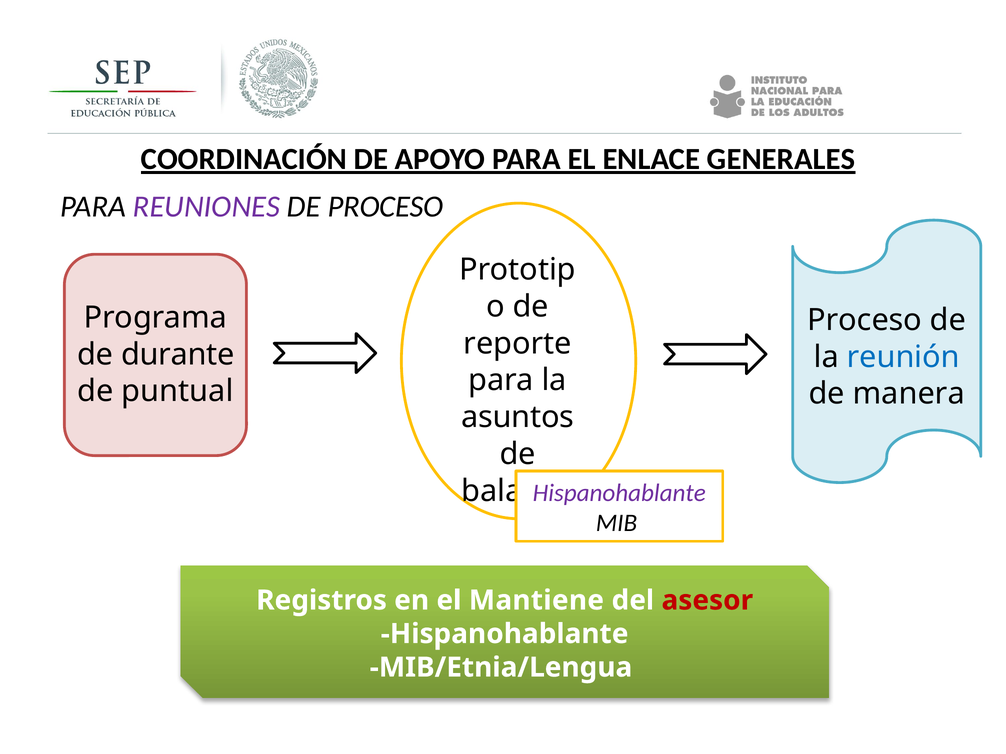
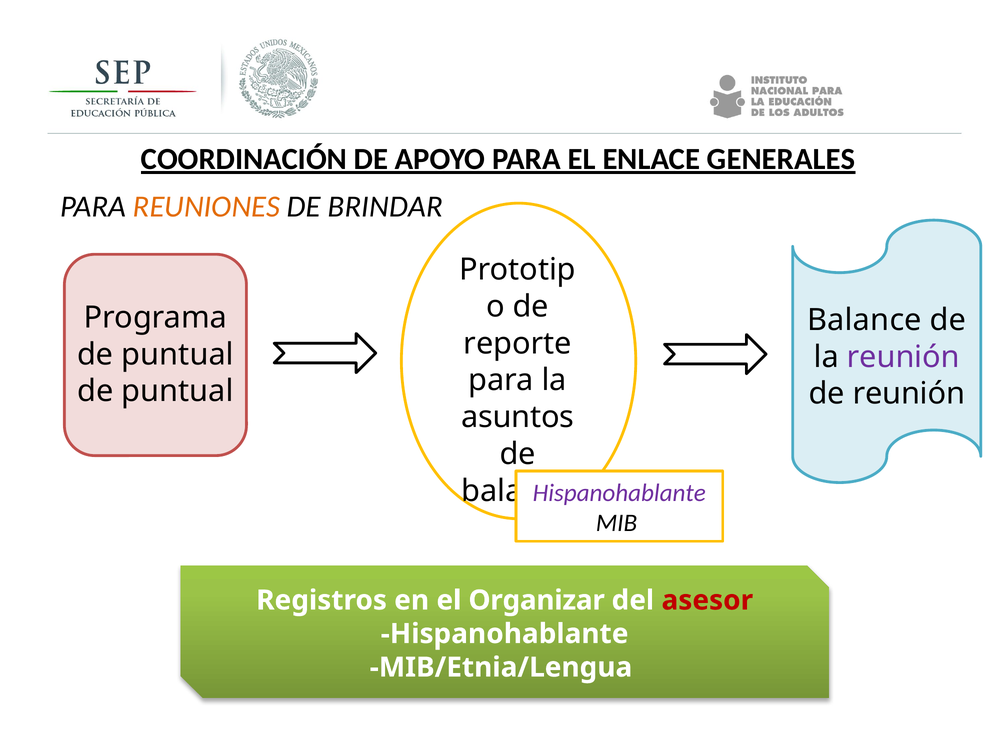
REUNIONES colour: purple -> orange
DE PROCESO: PROCESO -> BRINDAR
Proceso at (865, 320): Proceso -> Balance
durante at (178, 355): durante -> puntual
reunión at (903, 357) colour: blue -> purple
de manera: manera -> reunión
Mantiene: Mantiene -> Organizar
